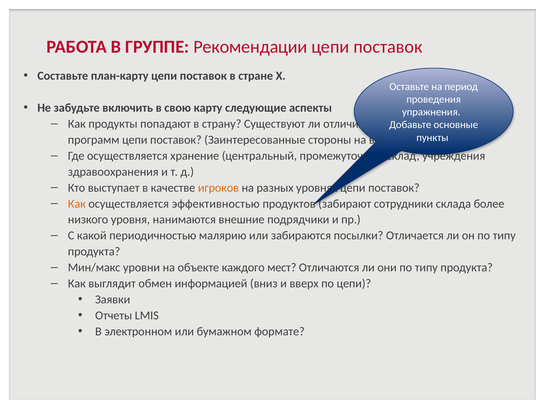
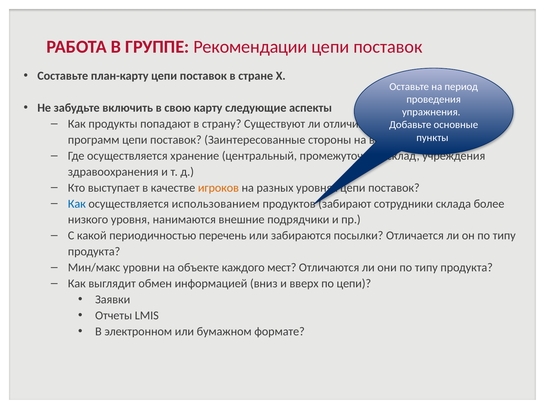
Как at (77, 204) colour: orange -> blue
эффективностью: эффективностью -> использованием
малярию: малярию -> перечень
